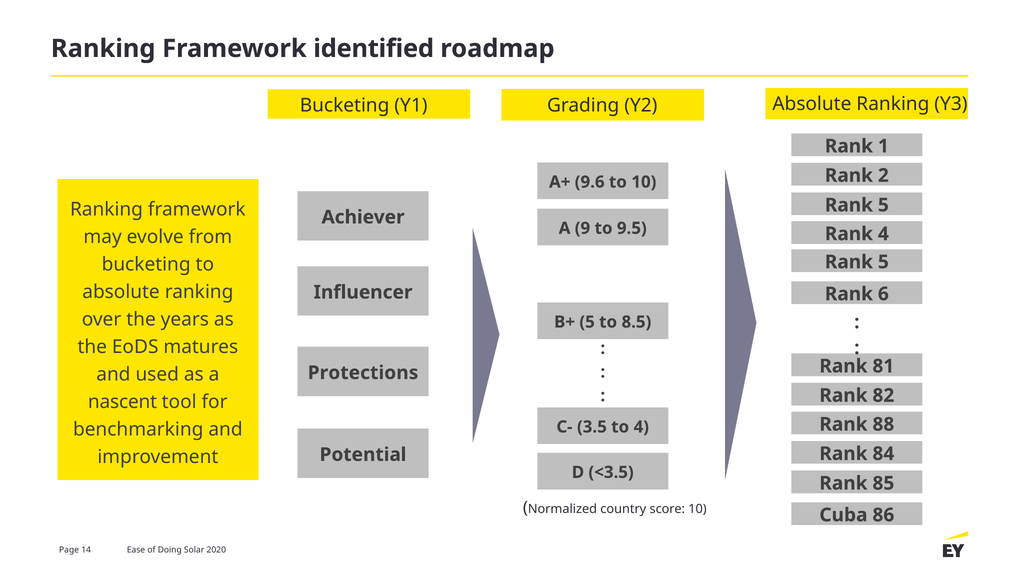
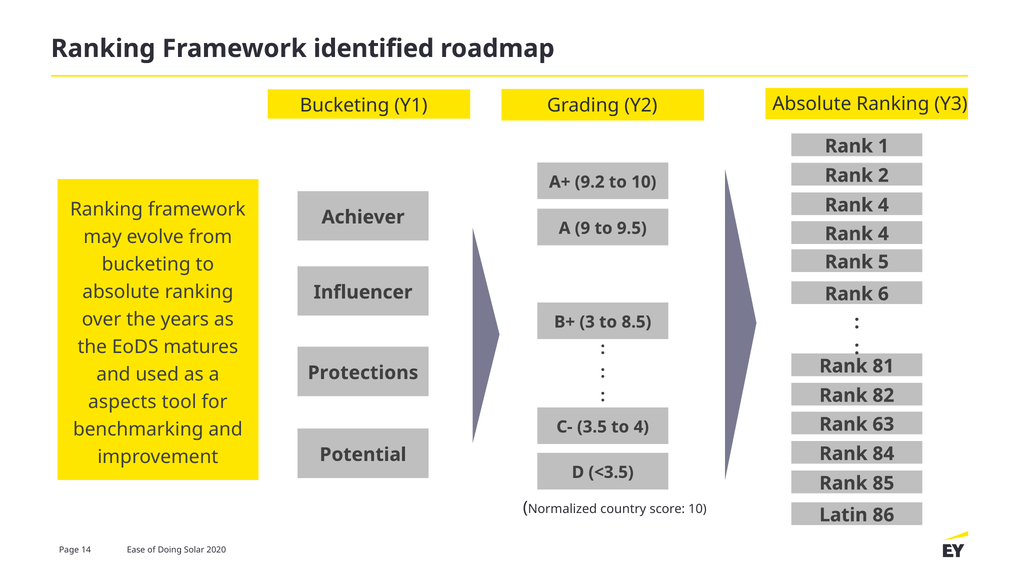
9.6: 9.6 -> 9.2
5 at (883, 205): 5 -> 4
B+ 5: 5 -> 3
nascent: nascent -> aspects
88: 88 -> 63
Cuba: Cuba -> Latin
